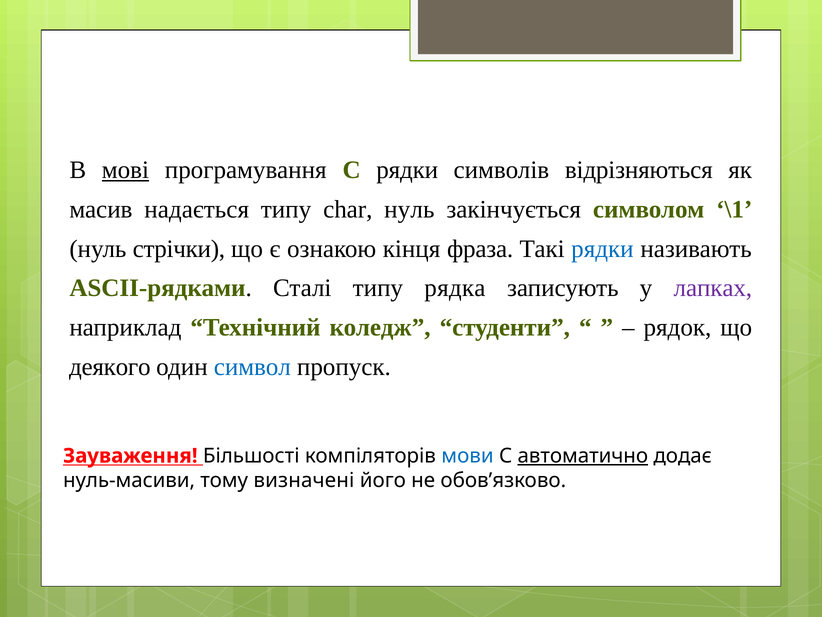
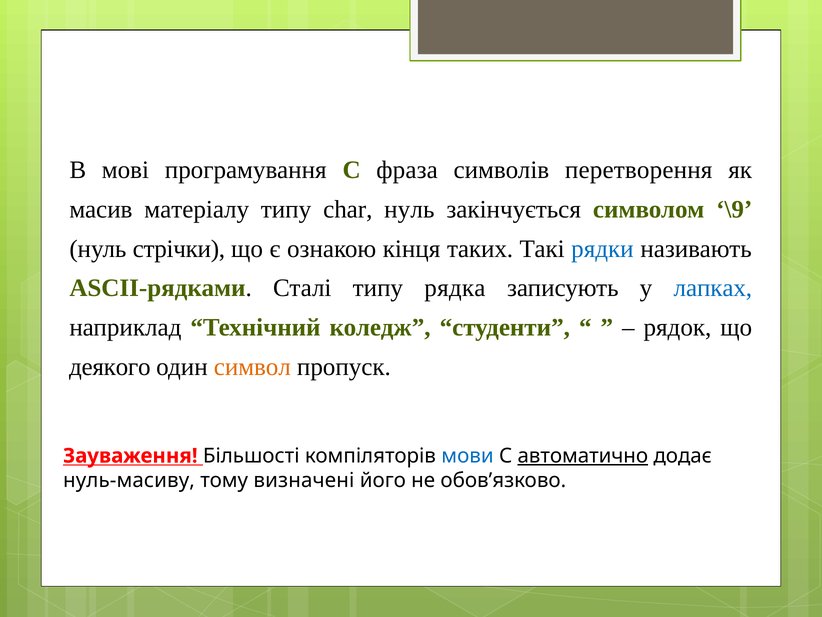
мові underline: present -> none
С рядки: рядки -> фраза
відрізняються: відрізняються -> перетворення
надається: надається -> матеріалу
\1: \1 -> \9
фраза: фраза -> таких
лапках colour: purple -> blue
символ colour: blue -> orange
нуль-масиви: нуль-масиви -> нуль-масиву
